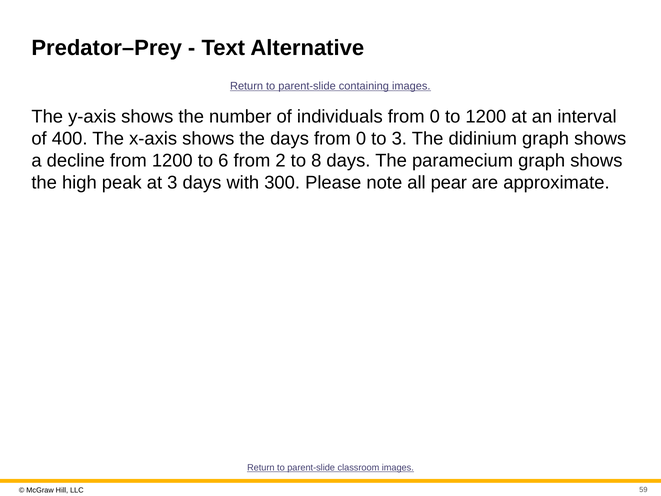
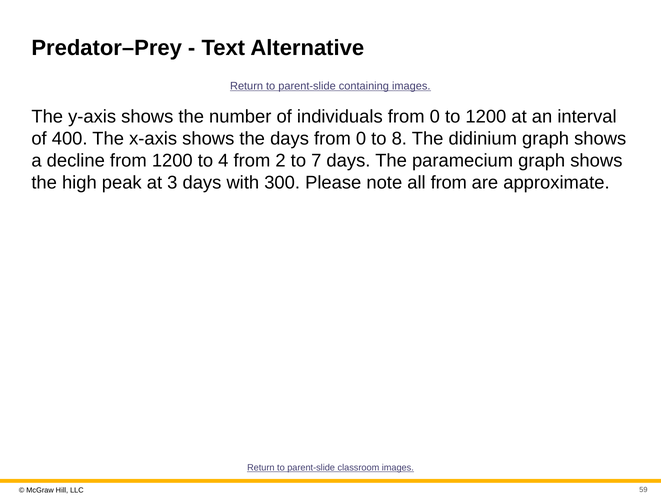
to 3: 3 -> 8
6: 6 -> 4
8: 8 -> 7
all pear: pear -> from
